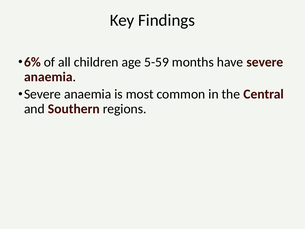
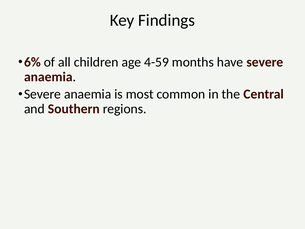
5-59: 5-59 -> 4-59
